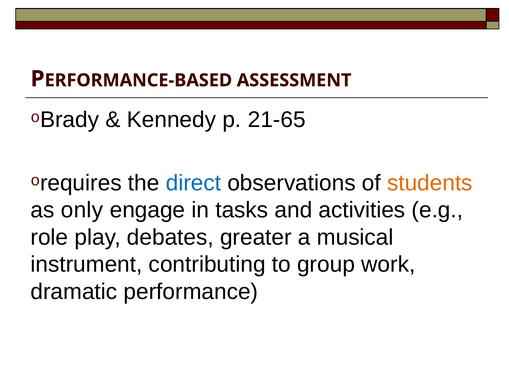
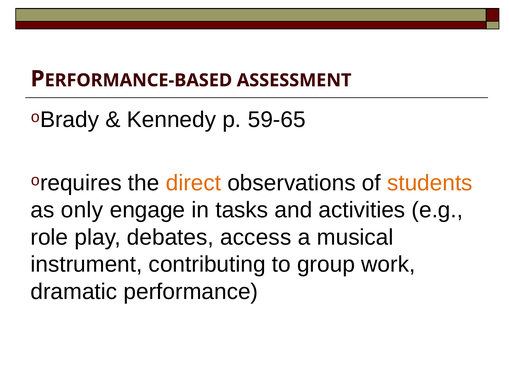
21-65: 21-65 -> 59-65
direct colour: blue -> orange
greater: greater -> access
